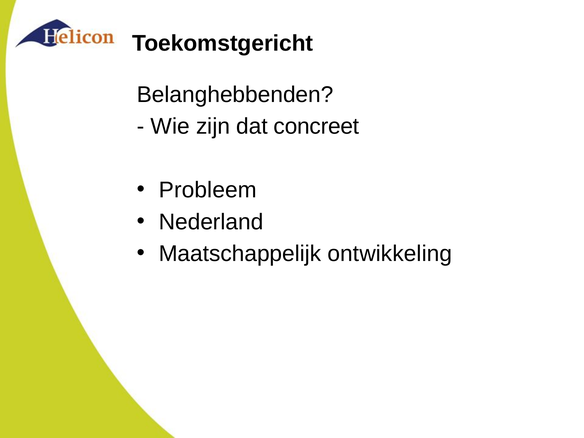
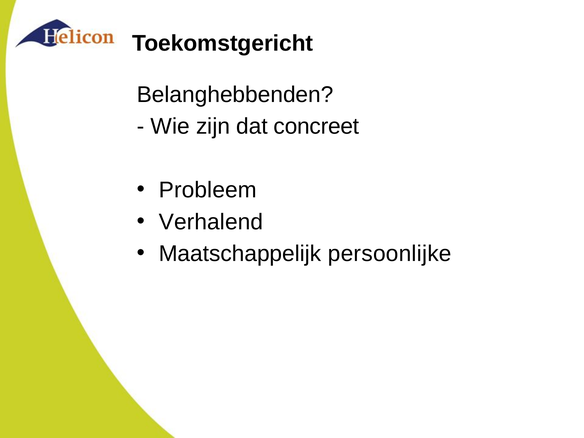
Nederland: Nederland -> Verhalend
ontwikkeling: ontwikkeling -> persoonlijke
